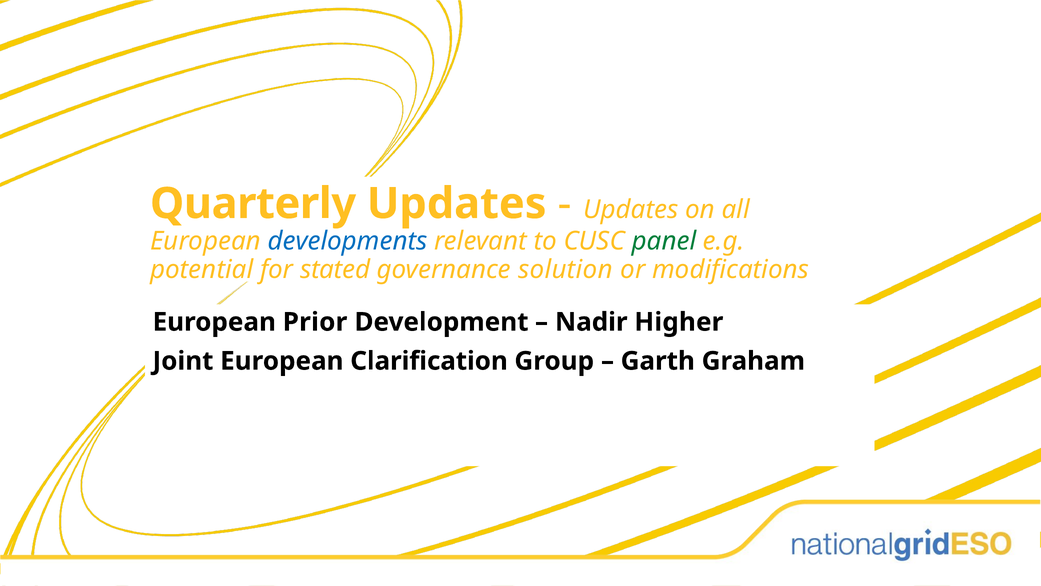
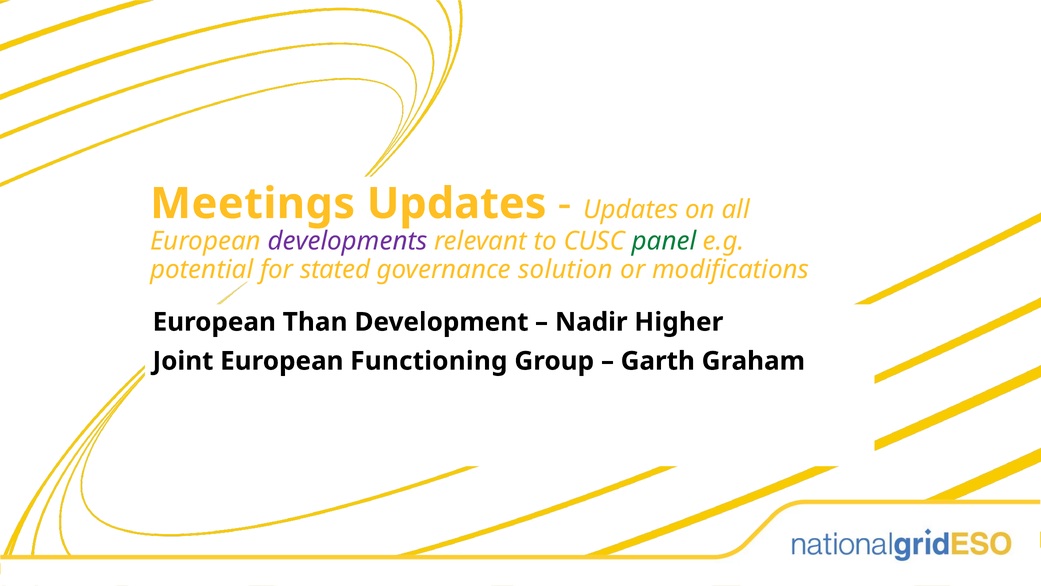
Quarterly: Quarterly -> Meetings
developments colour: blue -> purple
Prior: Prior -> Than
Clarification: Clarification -> Functioning
